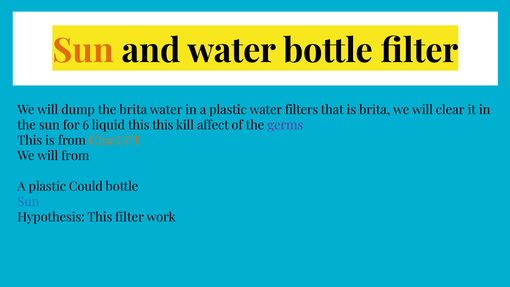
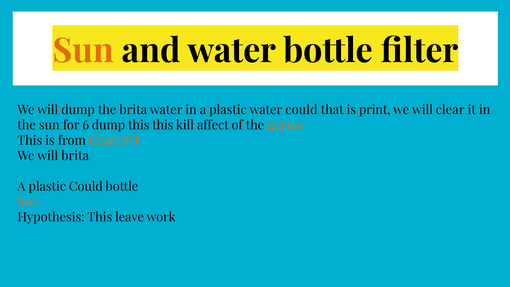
water filters: filters -> could
is brita: brita -> print
6 liquid: liquid -> dump
germs colour: purple -> orange
will from: from -> brita
Sun at (28, 202) colour: blue -> orange
This filter: filter -> leave
